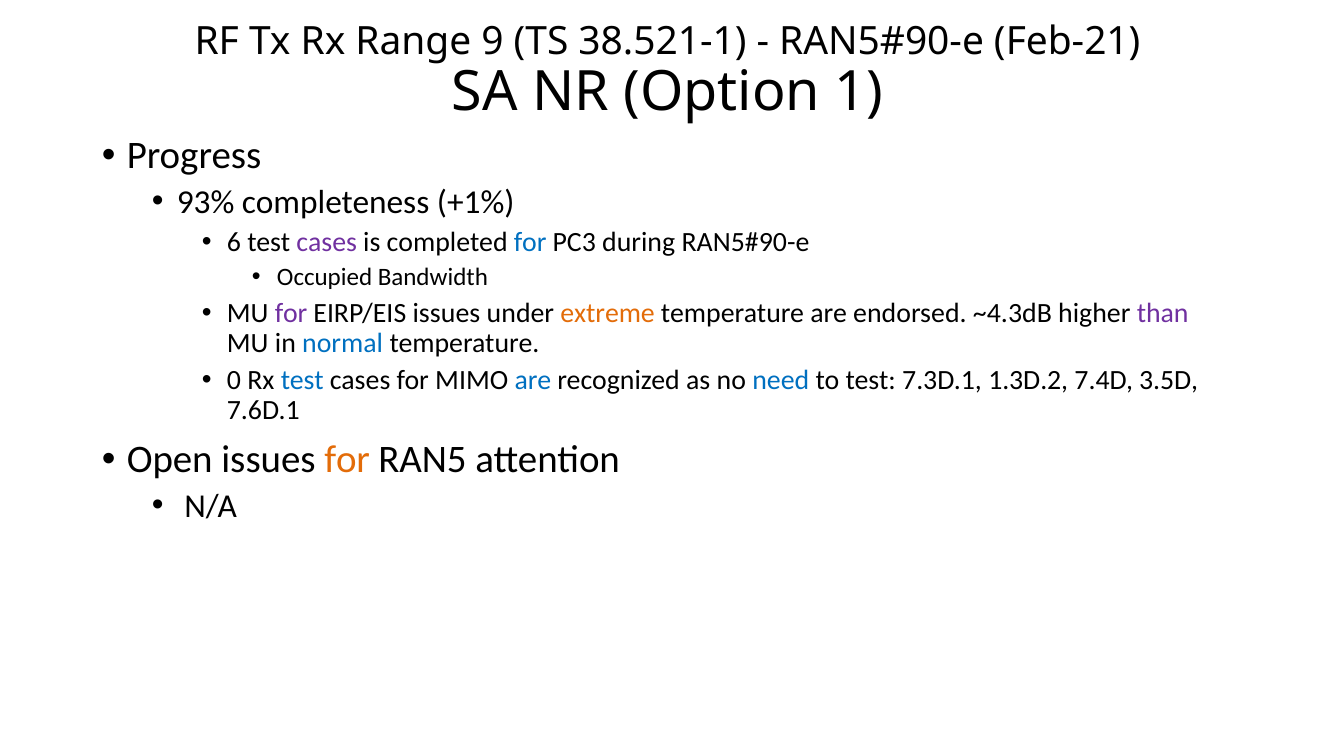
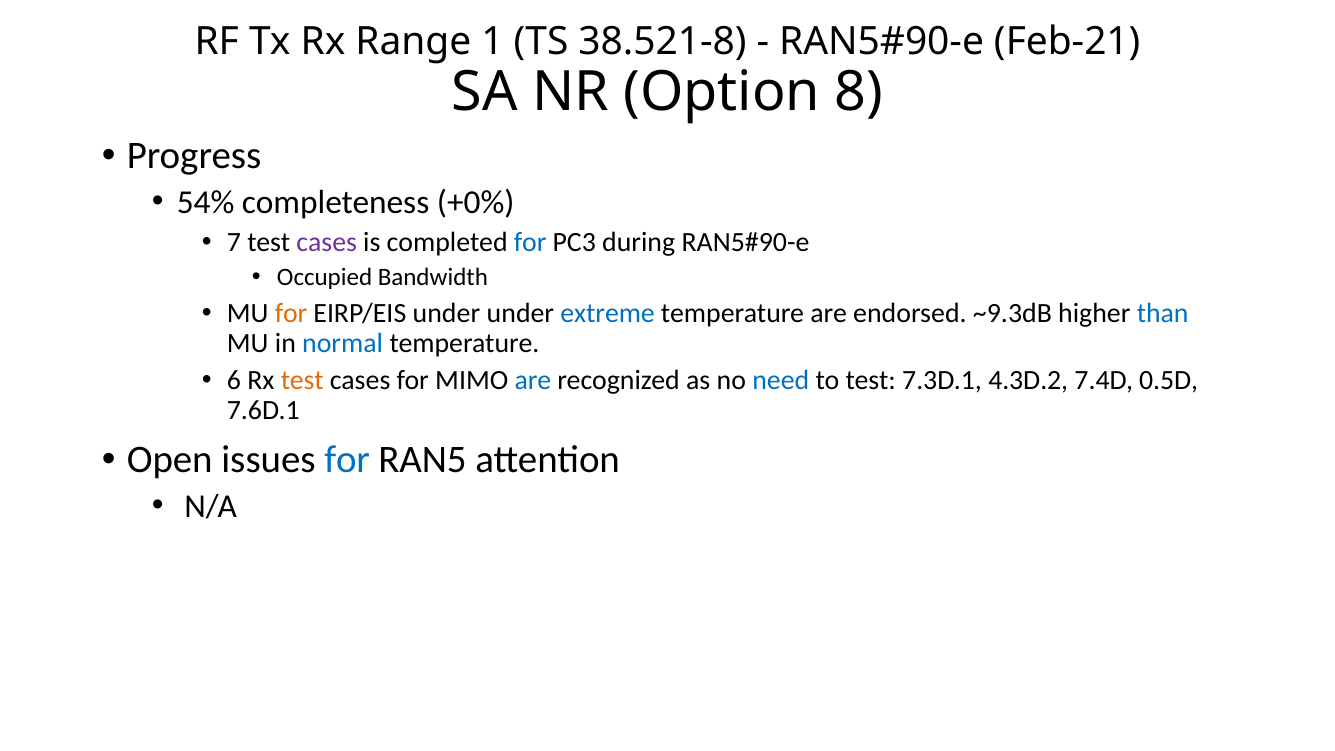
9: 9 -> 1
38.521-1: 38.521-1 -> 38.521-8
1: 1 -> 8
93%: 93% -> 54%
+1%: +1% -> +0%
6: 6 -> 7
for at (291, 313) colour: purple -> orange
EIRP/EIS issues: issues -> under
extreme colour: orange -> blue
~4.3dB: ~4.3dB -> ~9.3dB
than colour: purple -> blue
0: 0 -> 6
test at (302, 380) colour: blue -> orange
1.3D.2: 1.3D.2 -> 4.3D.2
3.5D: 3.5D -> 0.5D
for at (347, 460) colour: orange -> blue
